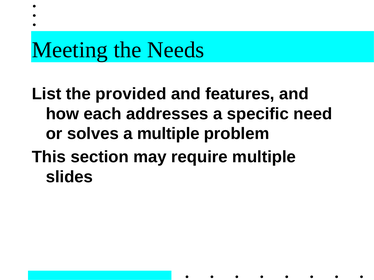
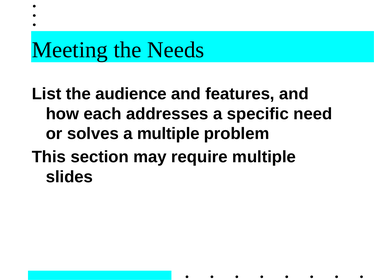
provided: provided -> audience
